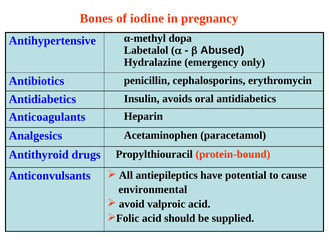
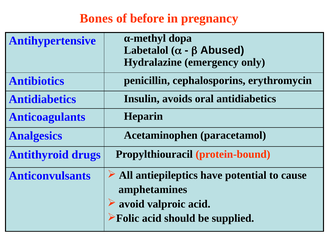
iodine: iodine -> before
environmental: environmental -> amphetamines
